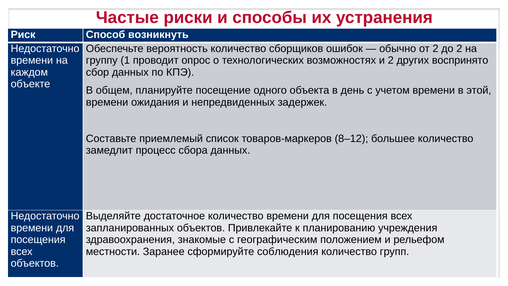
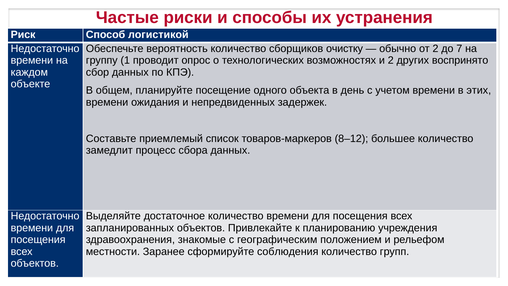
возникнуть: возникнуть -> логистикой
ошибок: ошибок -> очистку
до 2: 2 -> 7
этой: этой -> этих
